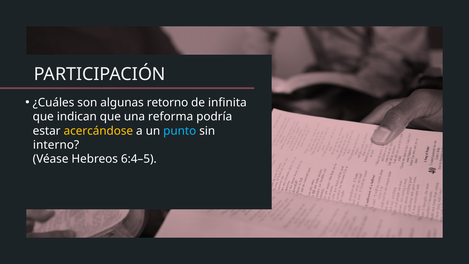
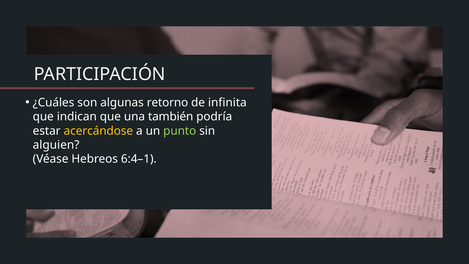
reforma: reforma -> también
punto colour: light blue -> light green
interno: interno -> alguien
6:4–5: 6:4–5 -> 6:4–1
